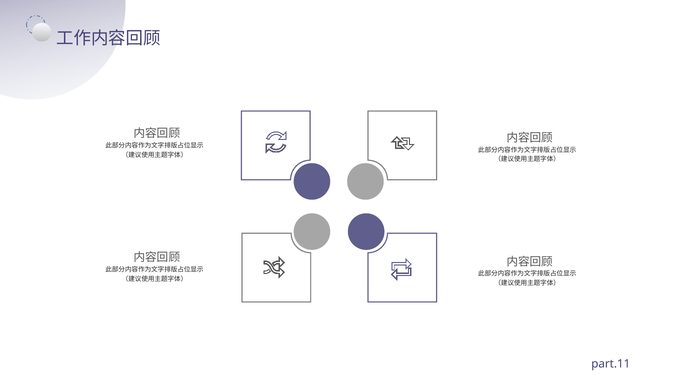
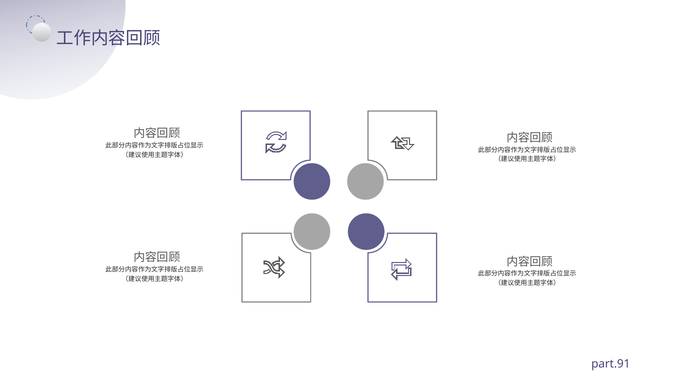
part.11: part.11 -> part.91
